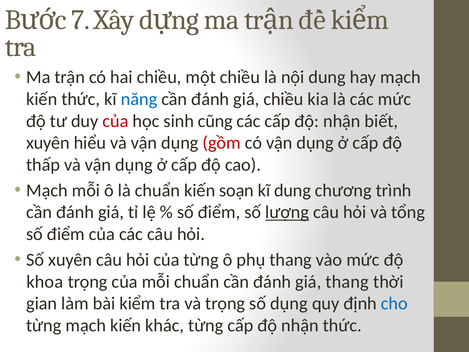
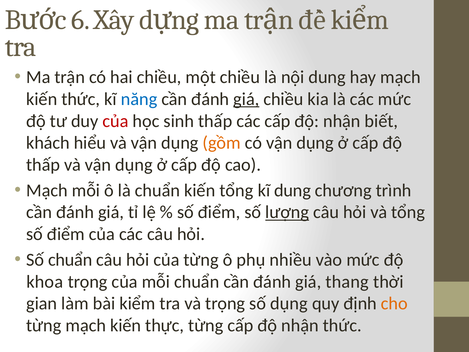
7: 7 -> 6
giá at (246, 99) underline: none -> present
sinh cũng: cũng -> thấp
xuyên at (48, 143): xuyên -> khách
gồm colour: red -> orange
kiến soạn: soạn -> tổng
Số xuyên: xuyên -> chuẩn
phụ thang: thang -> nhiều
cho colour: blue -> orange
khác: khác -> thực
